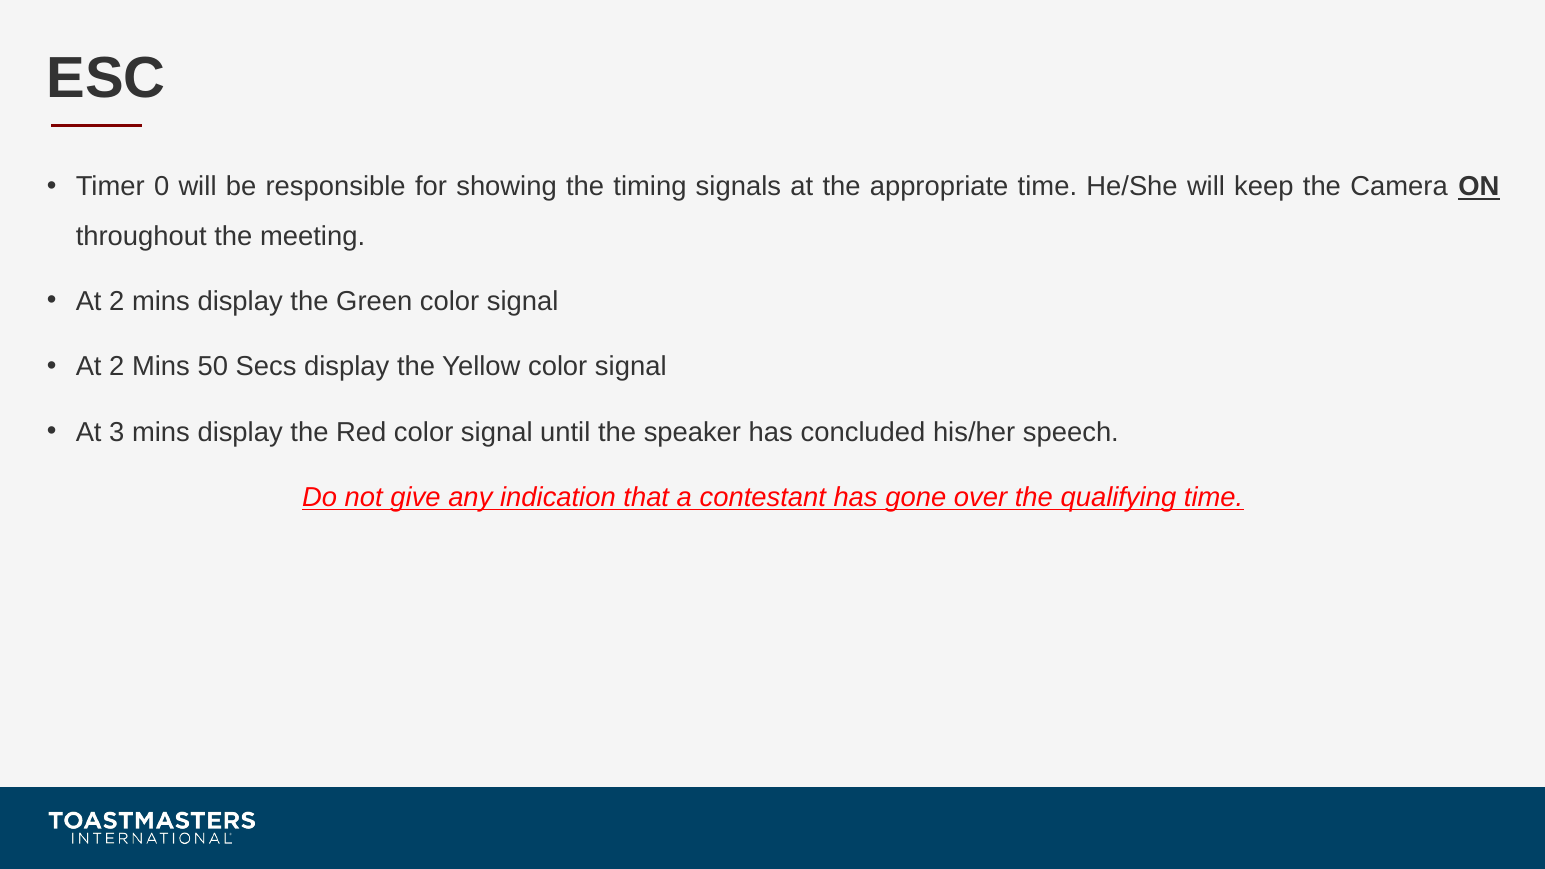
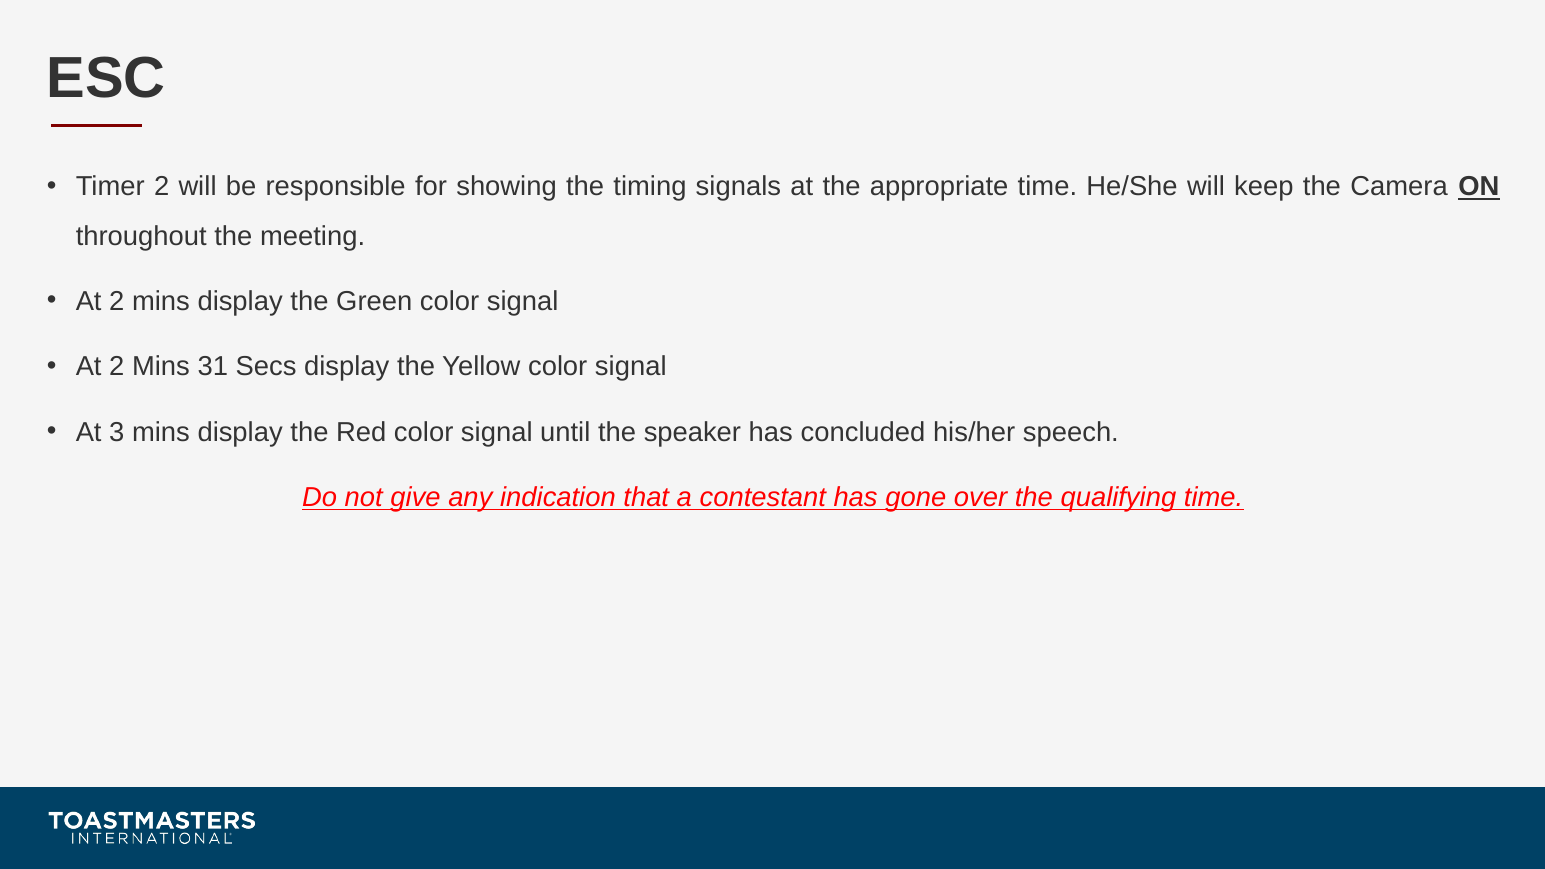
Timer 0: 0 -> 2
50: 50 -> 31
